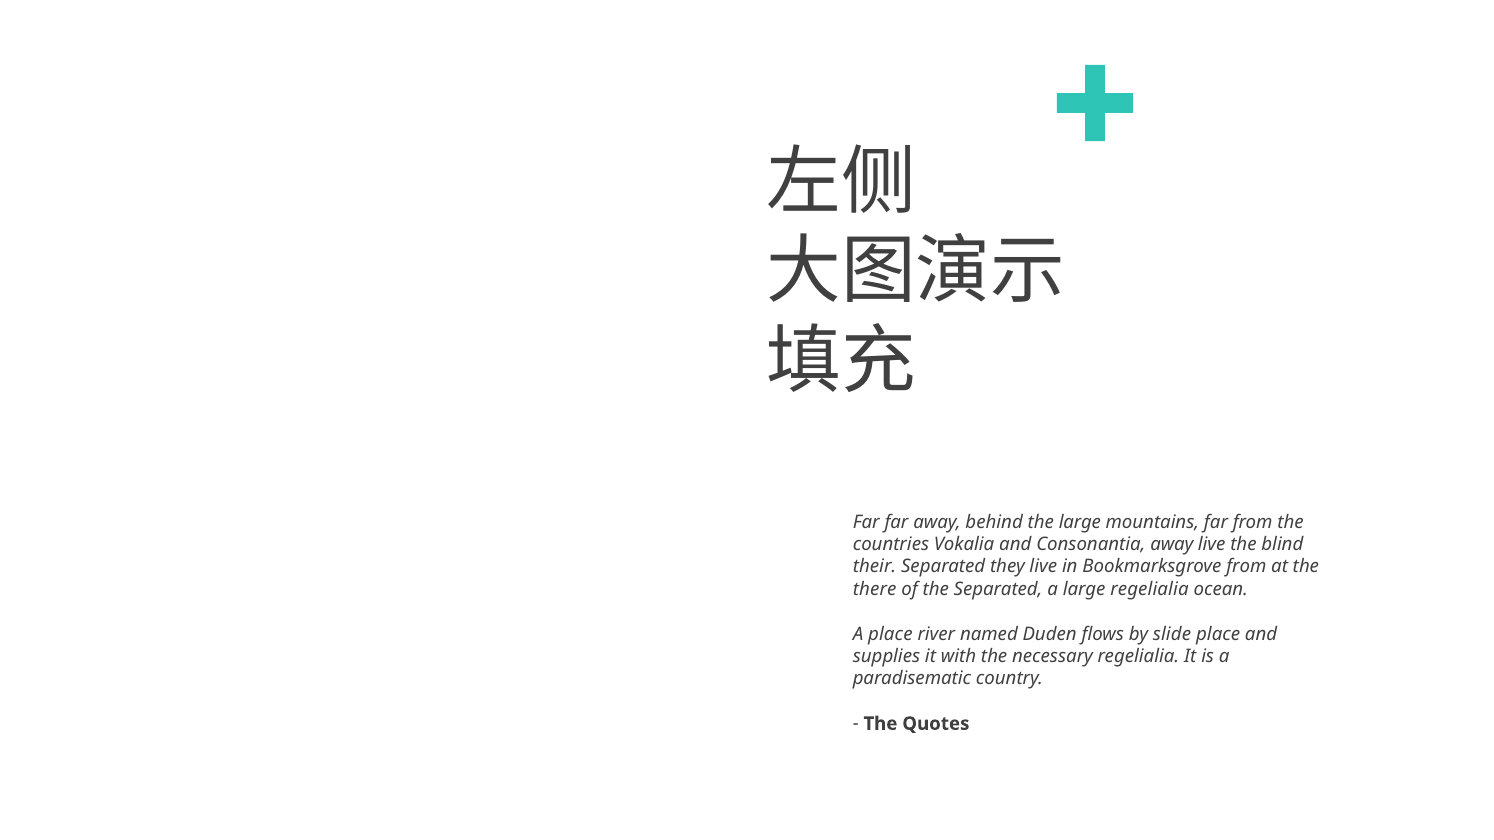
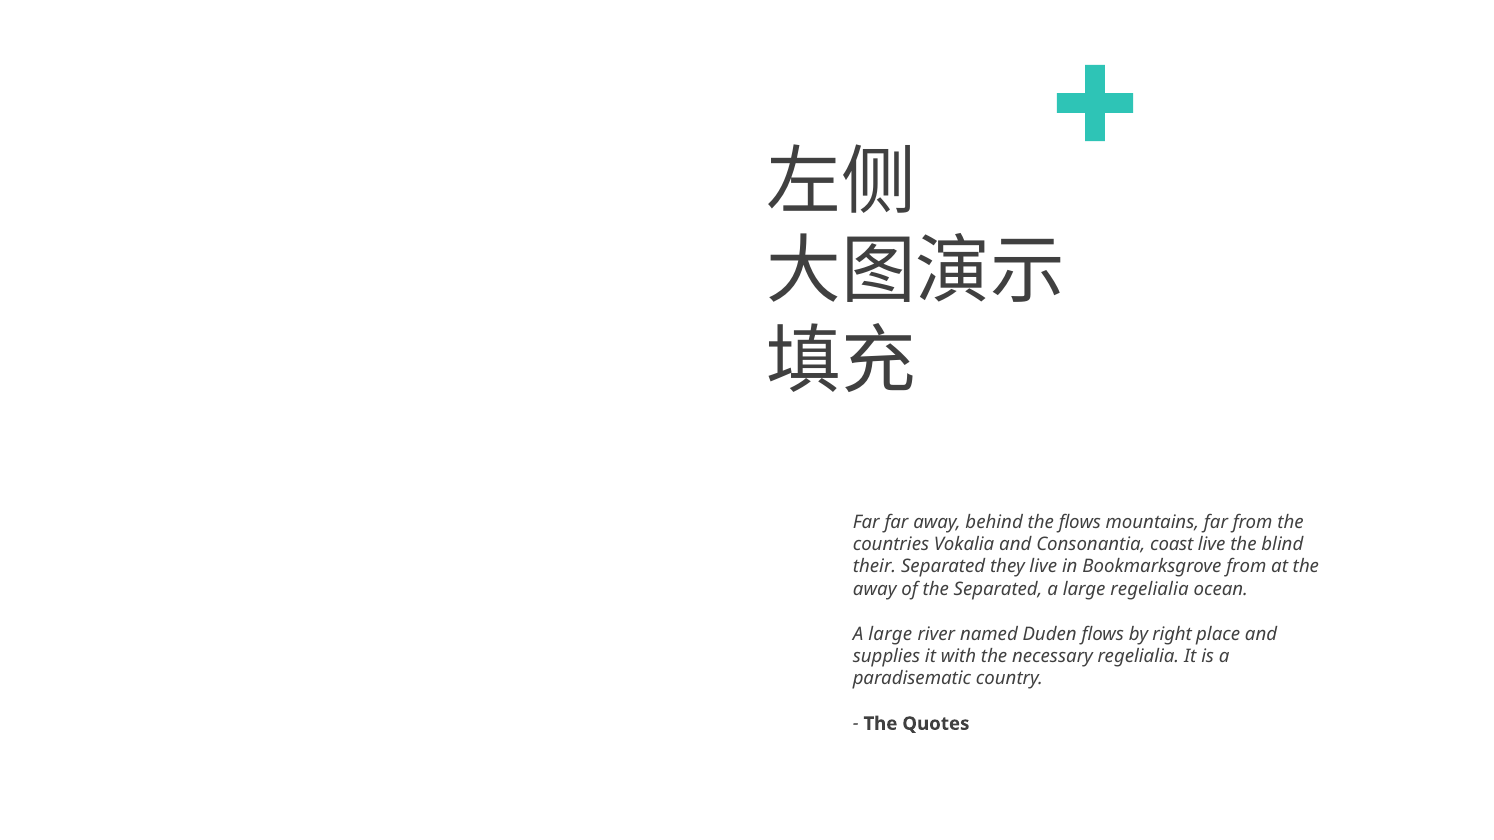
the large: large -> flows
Consonantia away: away -> coast
there at (875, 589): there -> away
place at (890, 634): place -> large
slide: slide -> right
